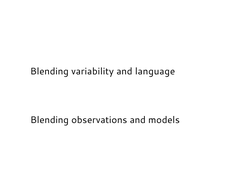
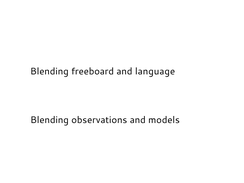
variability: variability -> freeboard
